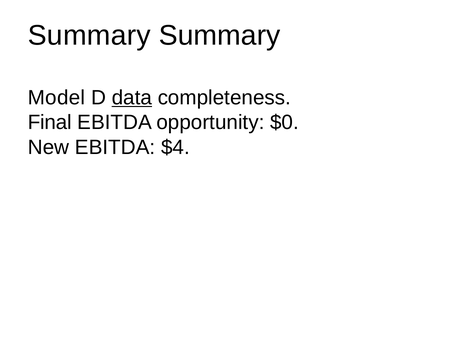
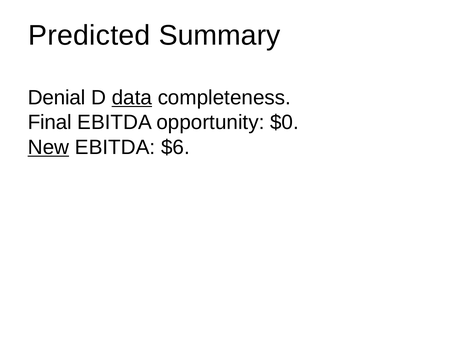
Summary at (89, 35): Summary -> Predicted
Model: Model -> Denial
New underline: none -> present
$4: $4 -> $6
